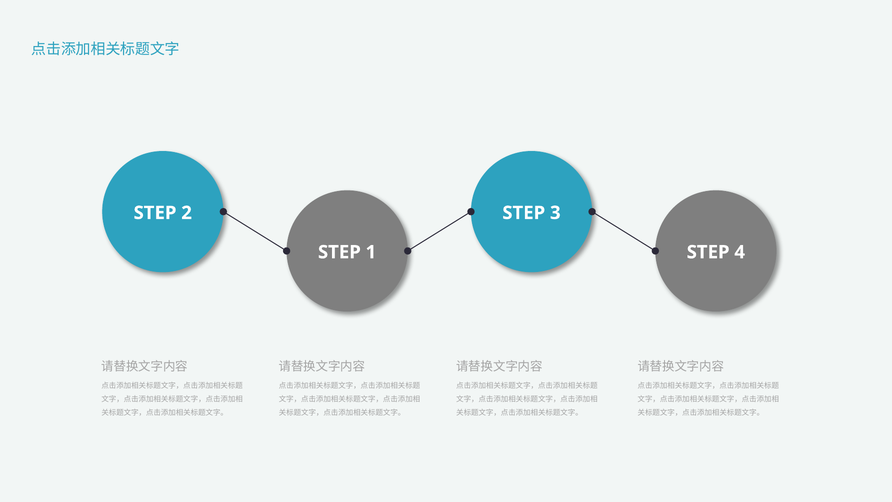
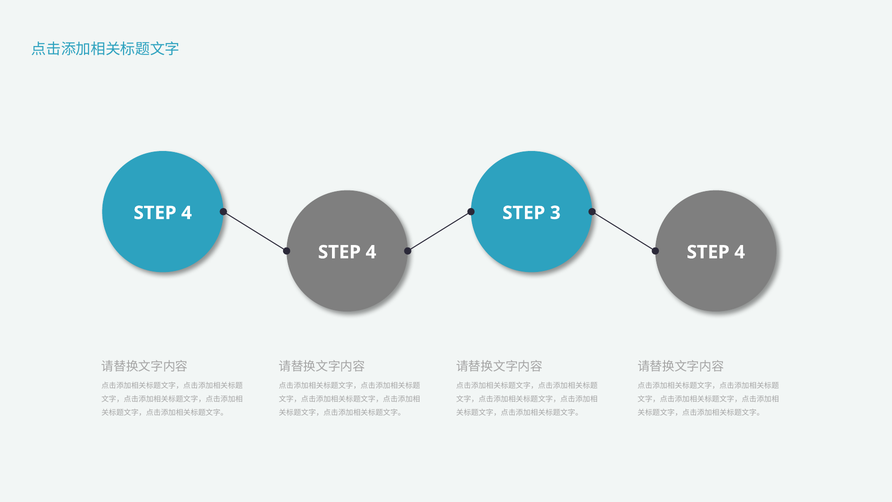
2 at (187, 213): 2 -> 4
1 at (371, 252): 1 -> 4
